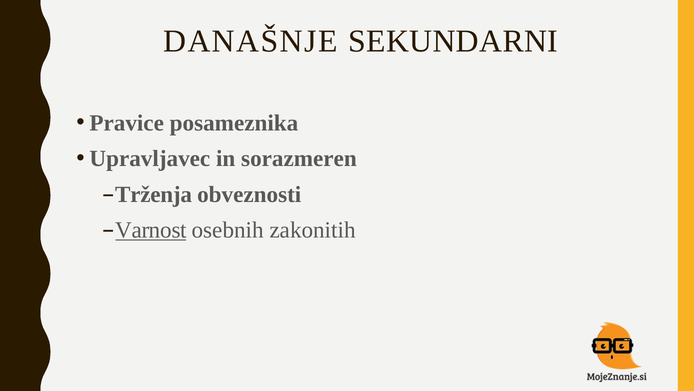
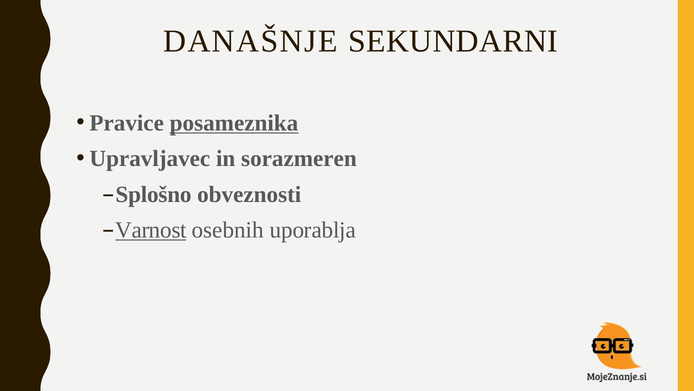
posameznika underline: none -> present
Trženja: Trženja -> Splošno
zakonitih: zakonitih -> uporablja
